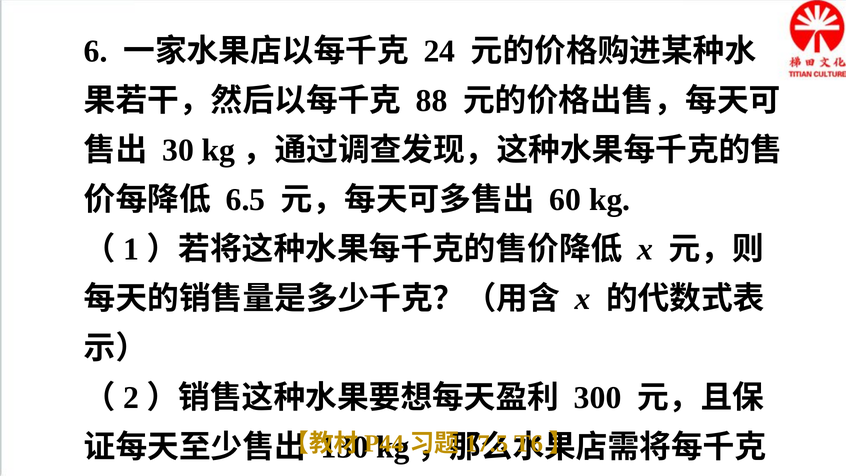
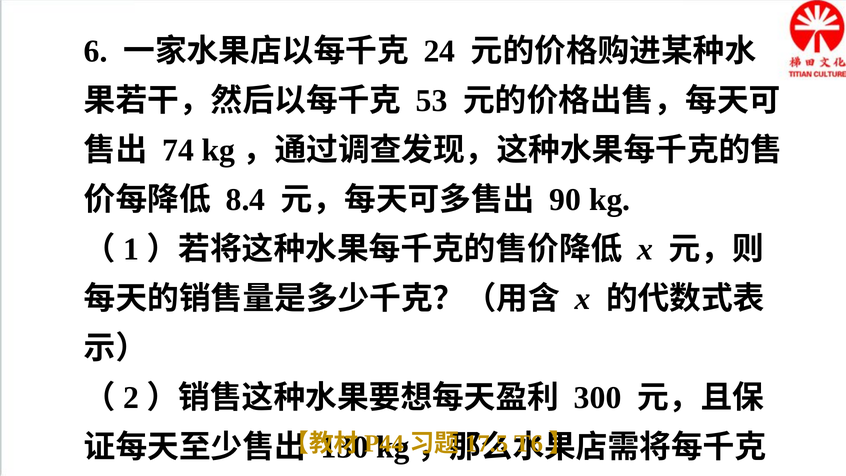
88: 88 -> 53
30: 30 -> 74
6.5: 6.5 -> 8.4
60: 60 -> 90
